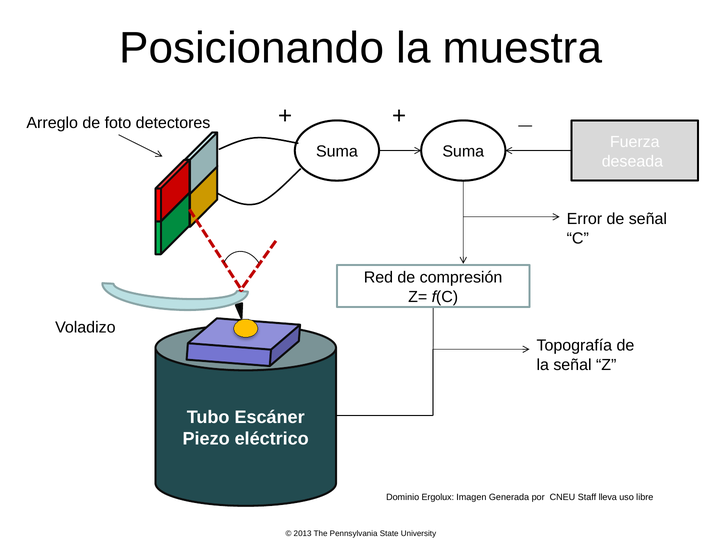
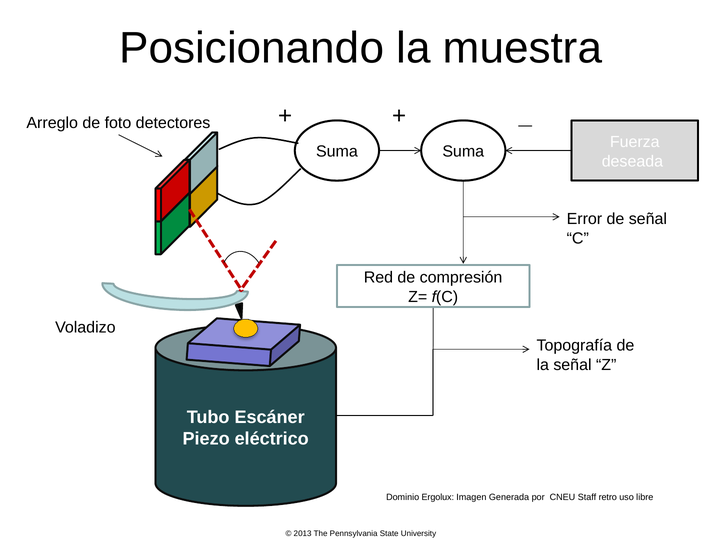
lleva: lleva -> retro
